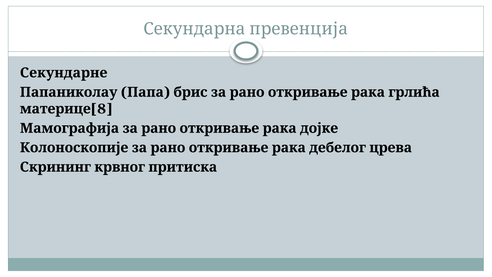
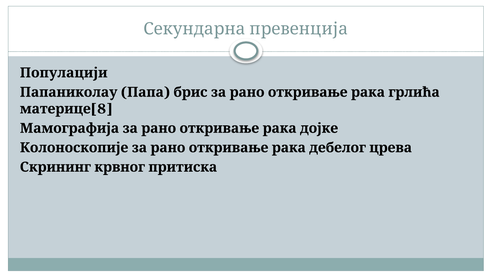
Секундарне: Секундарне -> Популацији
